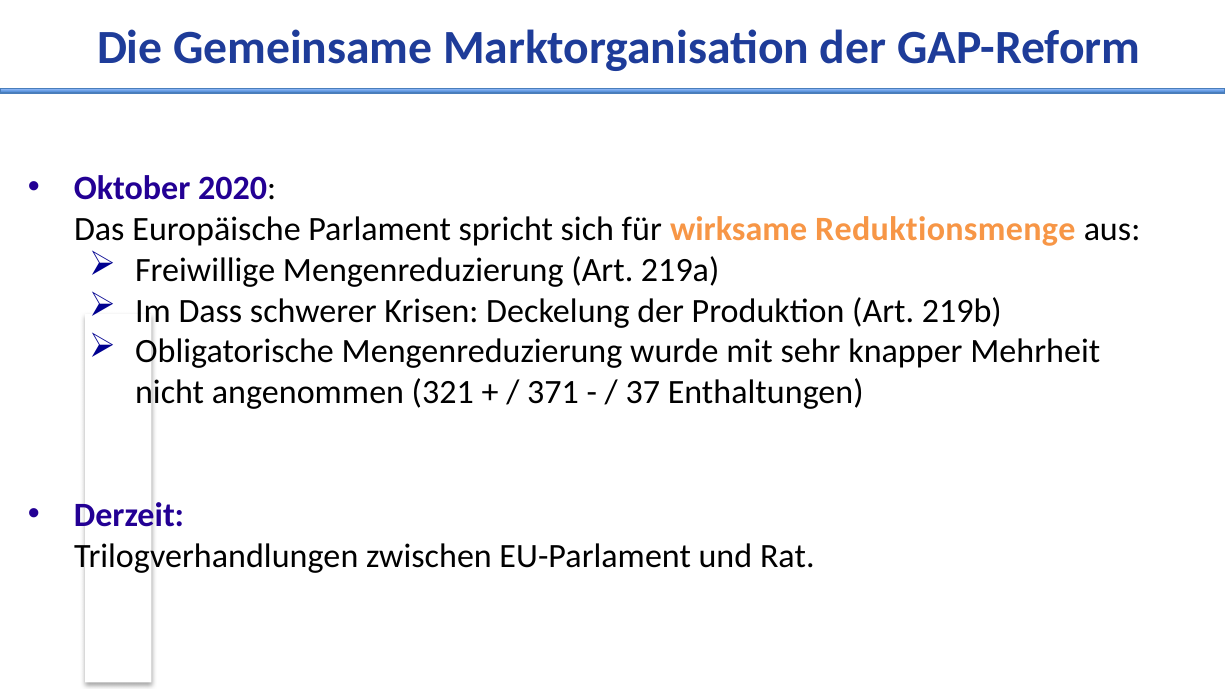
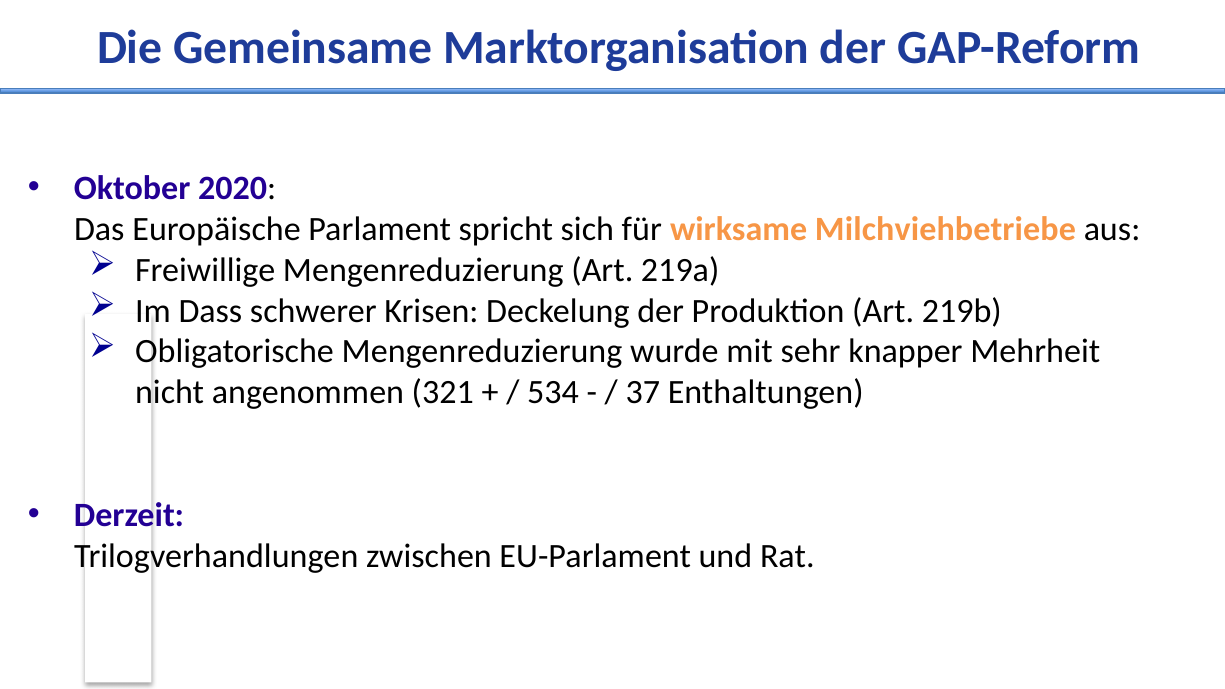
Reduktionsmenge: Reduktionsmenge -> Milchviehbetriebe
371: 371 -> 534
